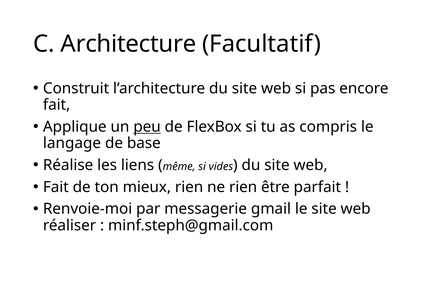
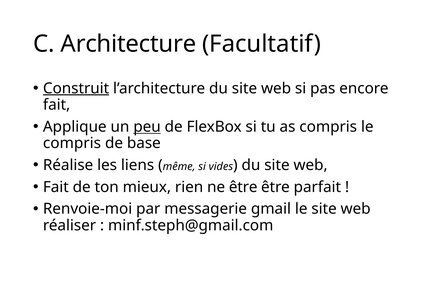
Construit underline: none -> present
langage at (72, 143): langage -> compris
ne rien: rien -> être
